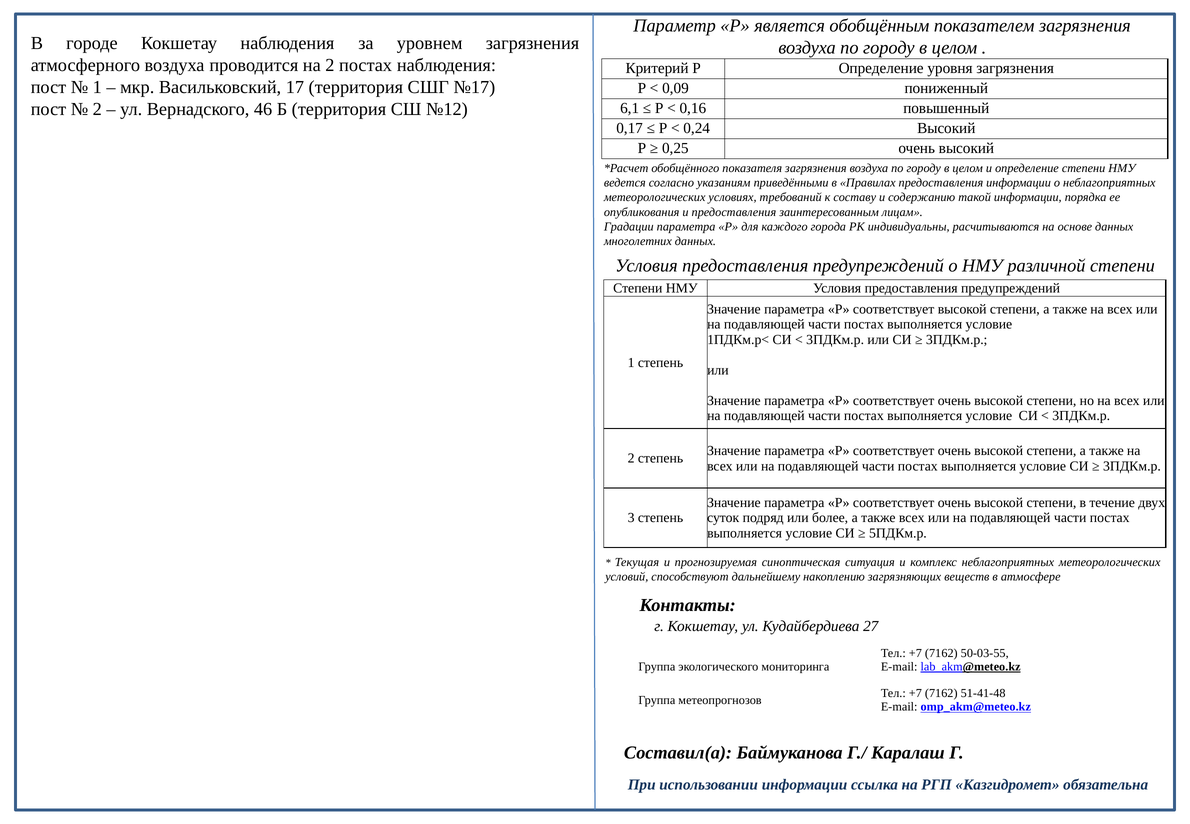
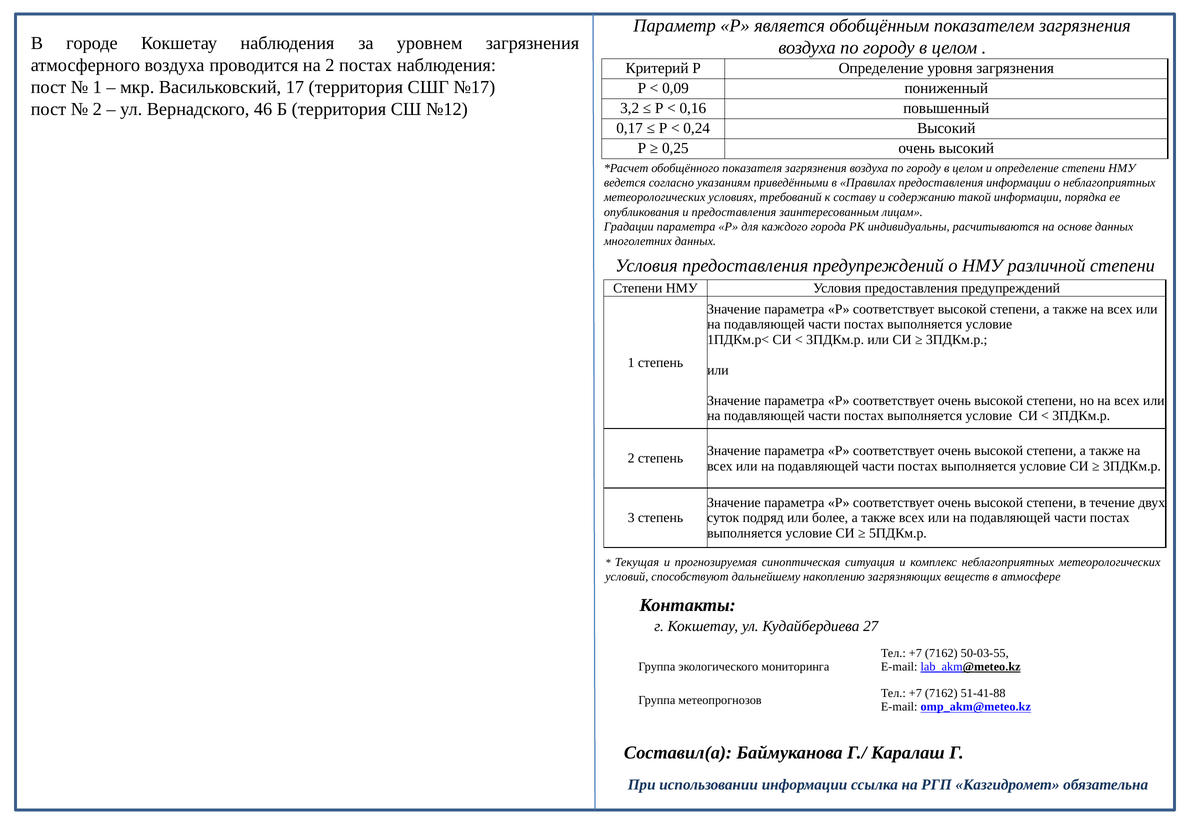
6,1: 6,1 -> 3,2
51-41-48: 51-41-48 -> 51-41-88
